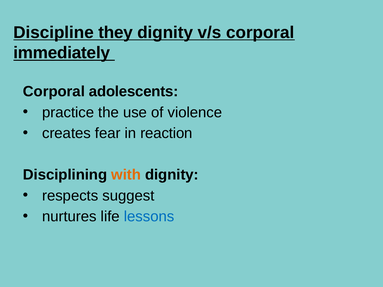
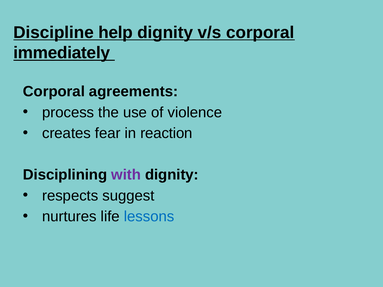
they: they -> help
adolescents: adolescents -> agreements
practice: practice -> process
with colour: orange -> purple
